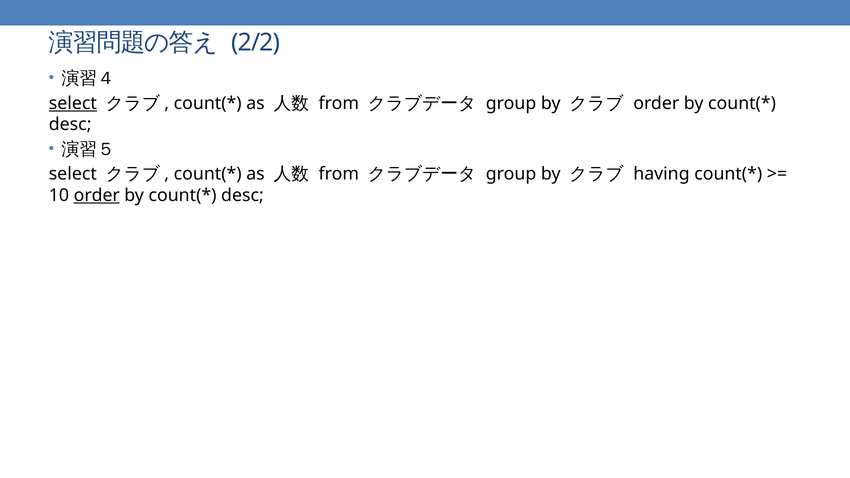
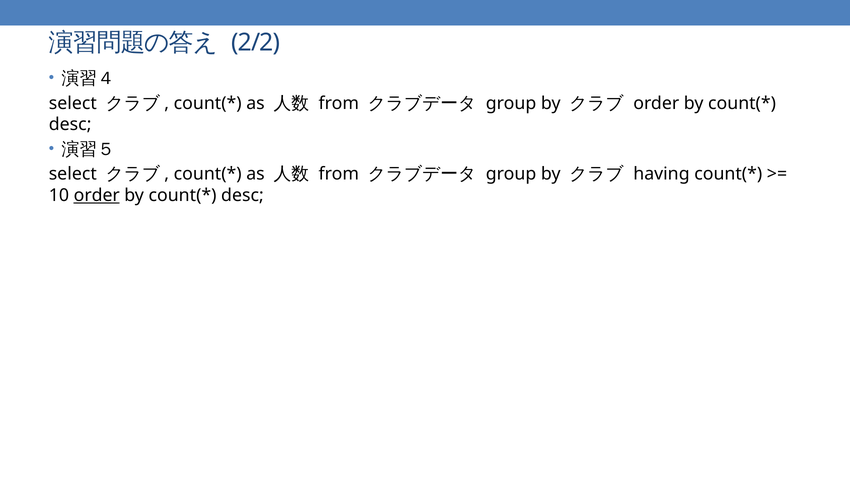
select at (73, 103) underline: present -> none
